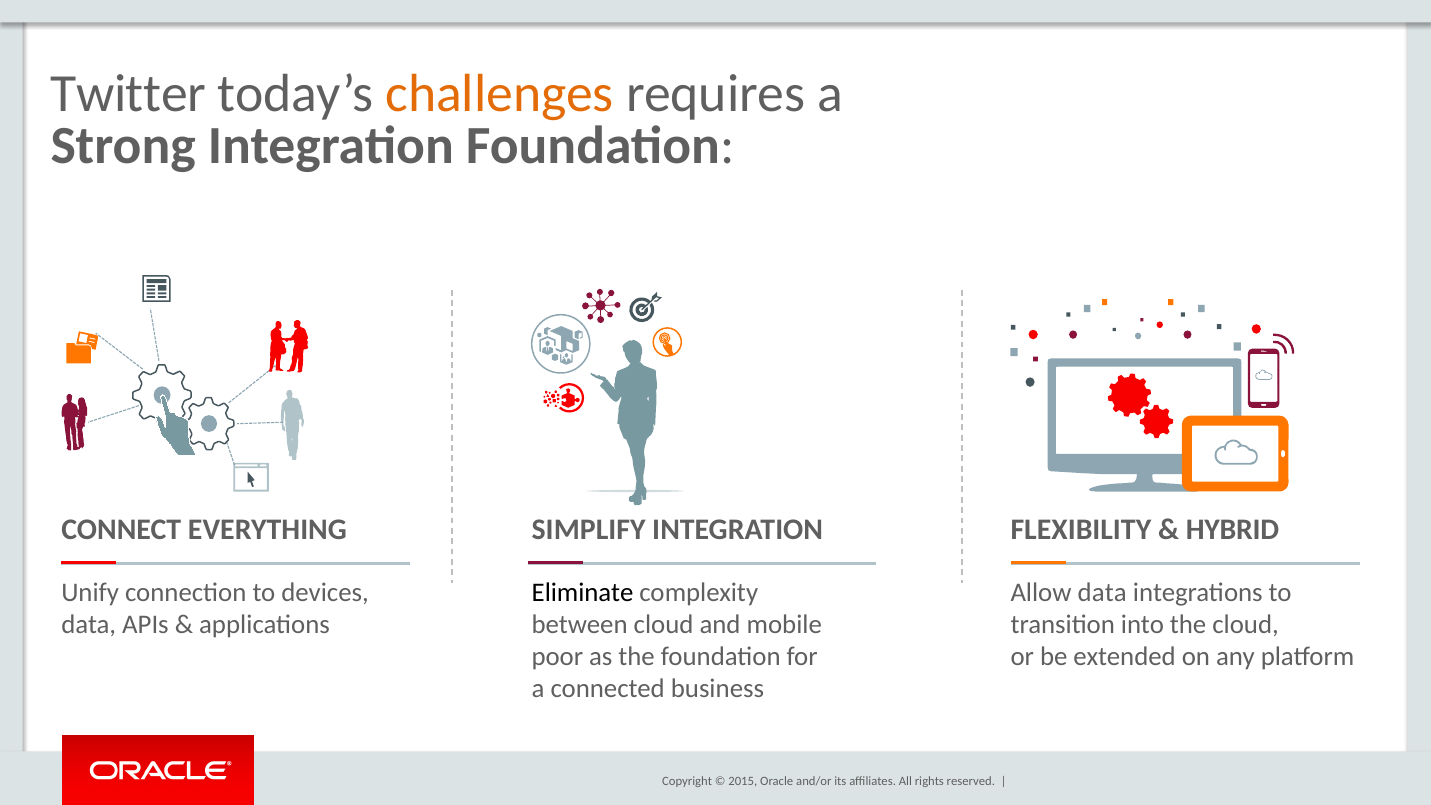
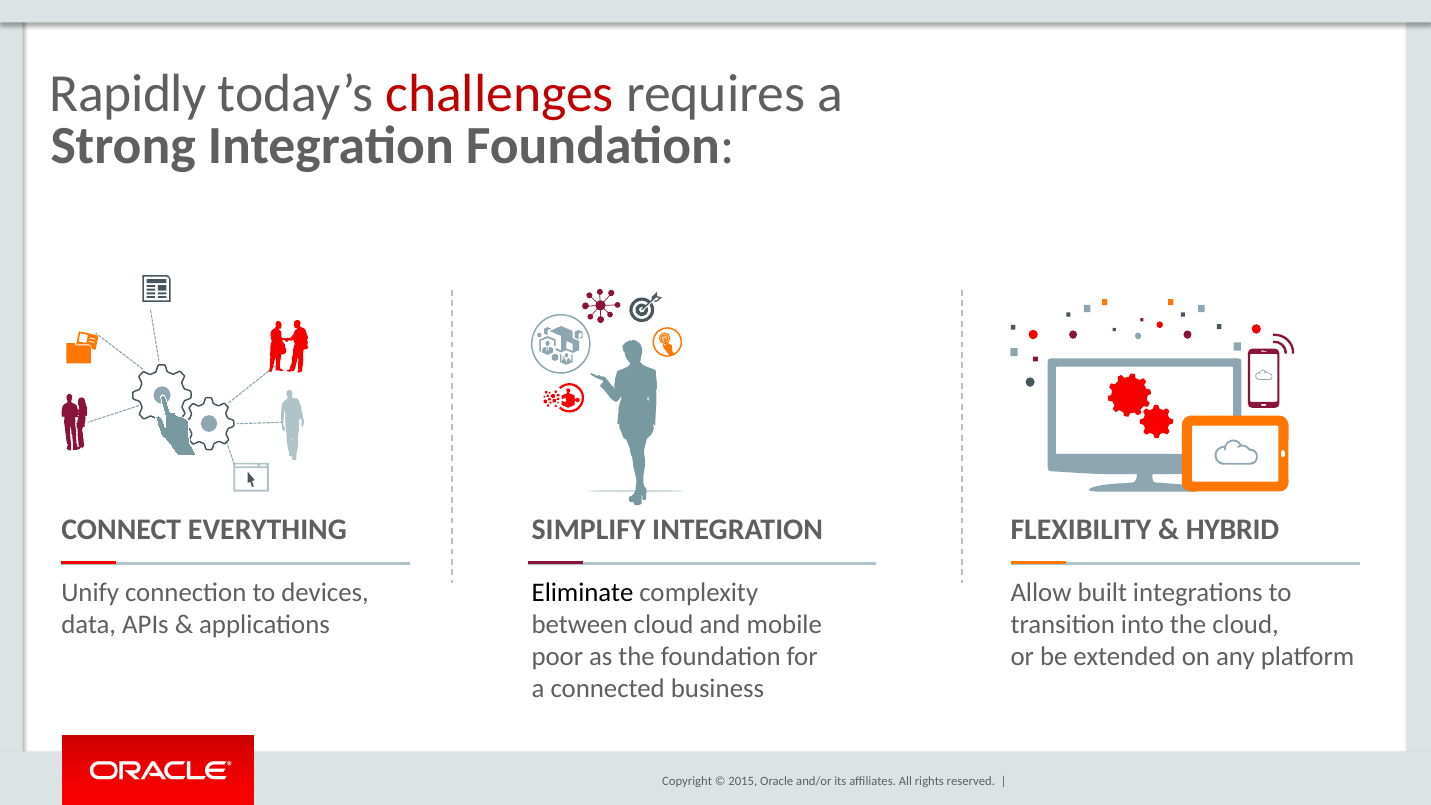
Twitter: Twitter -> Rapidly
challenges colour: orange -> red
Allow data: data -> built
